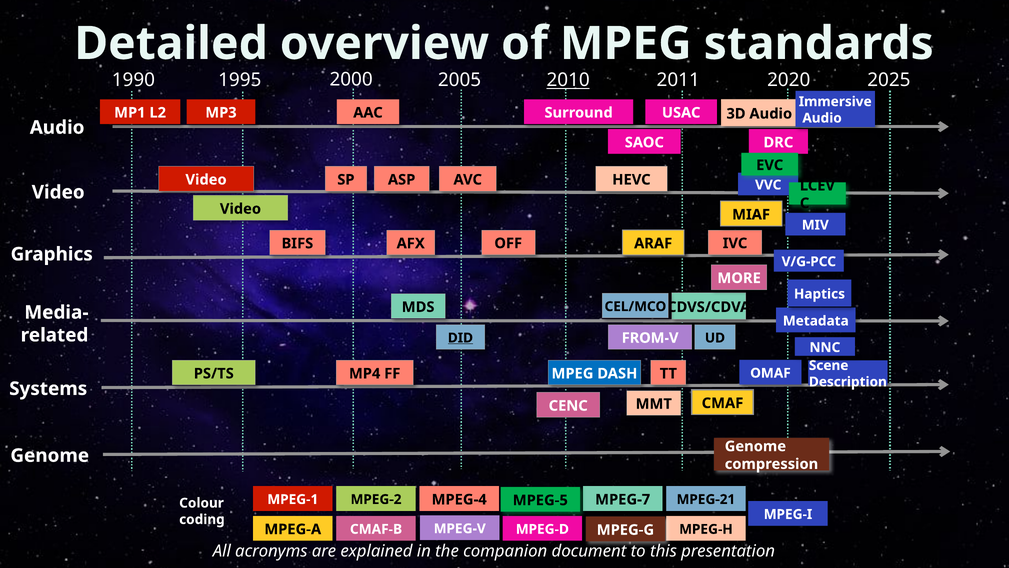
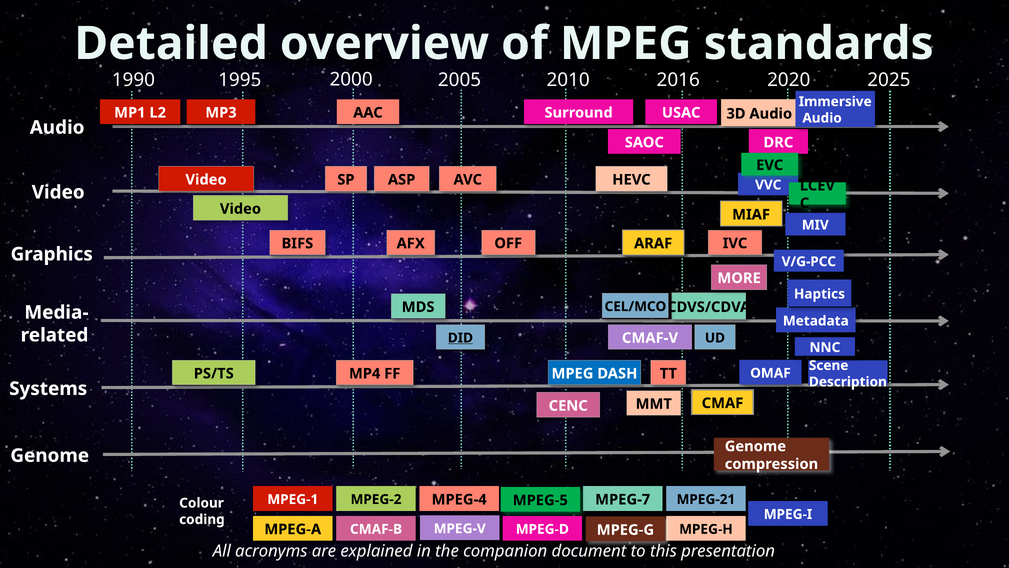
2010 underline: present -> none
2011: 2011 -> 2016
FROM-V: FROM-V -> CMAF-V
